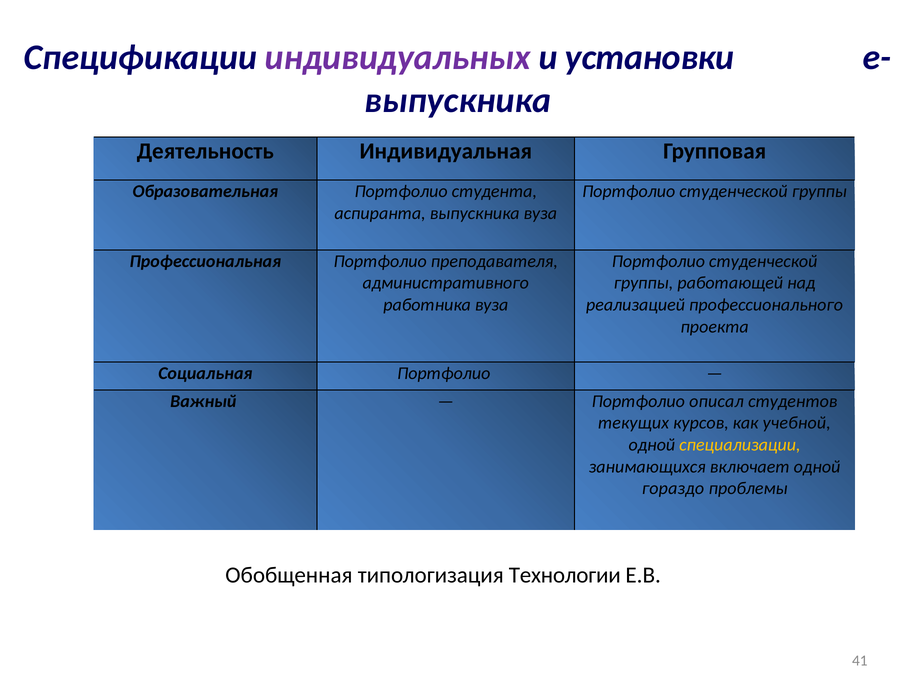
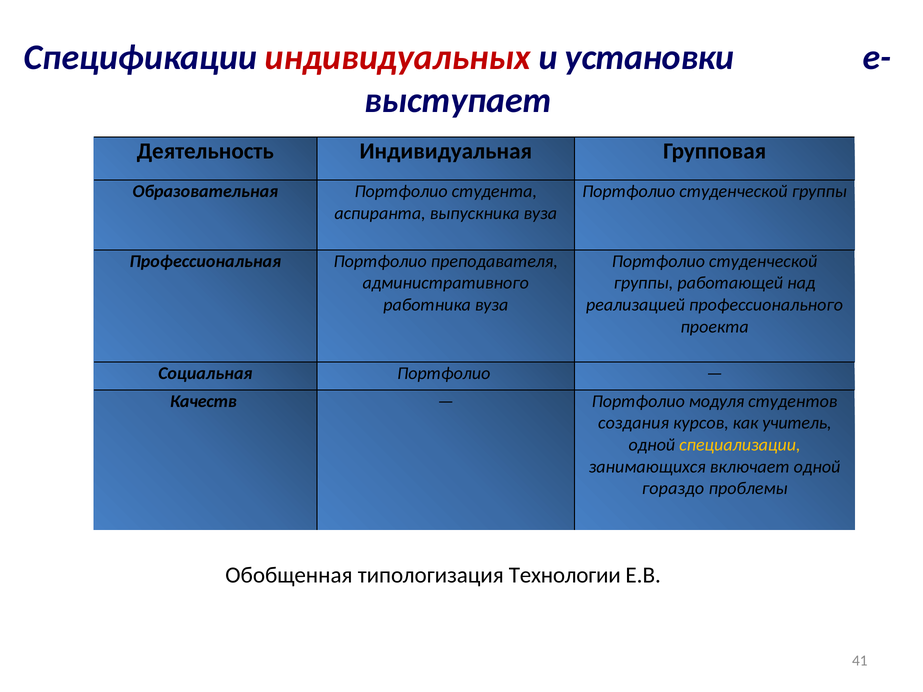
индивидуальных colour: purple -> red
выпускника at (458, 101): выпускника -> выступает
Важный: Важный -> Качеств
описал: описал -> модуля
текущих: текущих -> создания
учебной: учебной -> учитель
